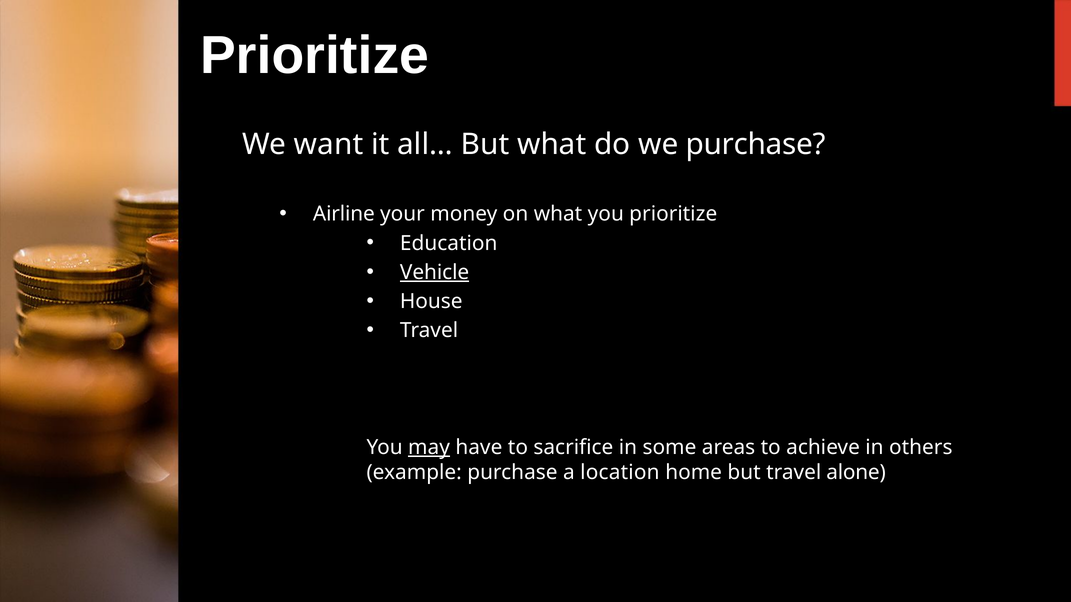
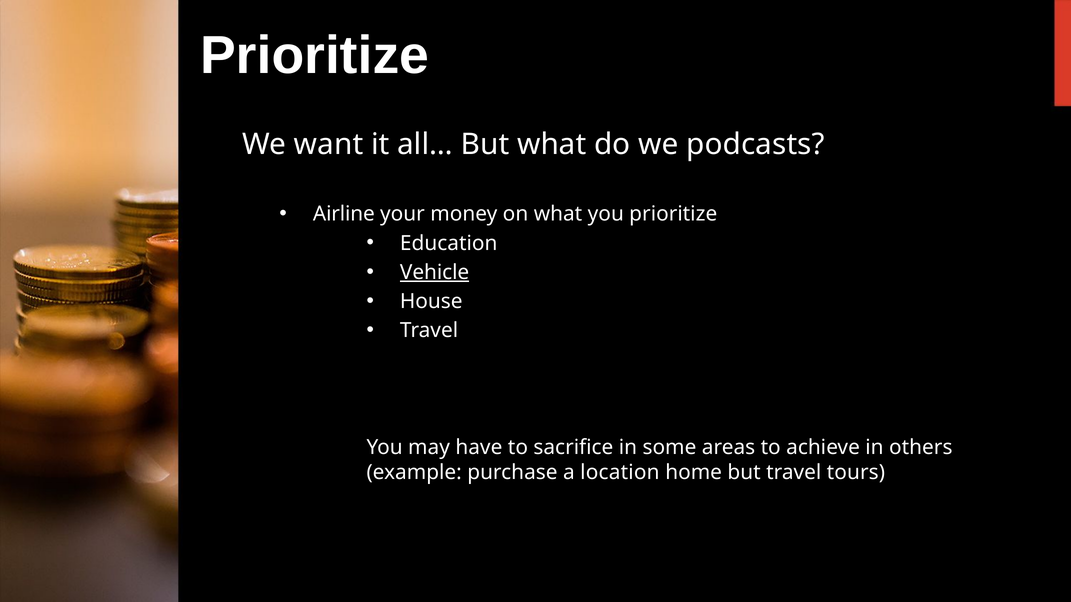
we purchase: purchase -> podcasts
may underline: present -> none
alone: alone -> tours
